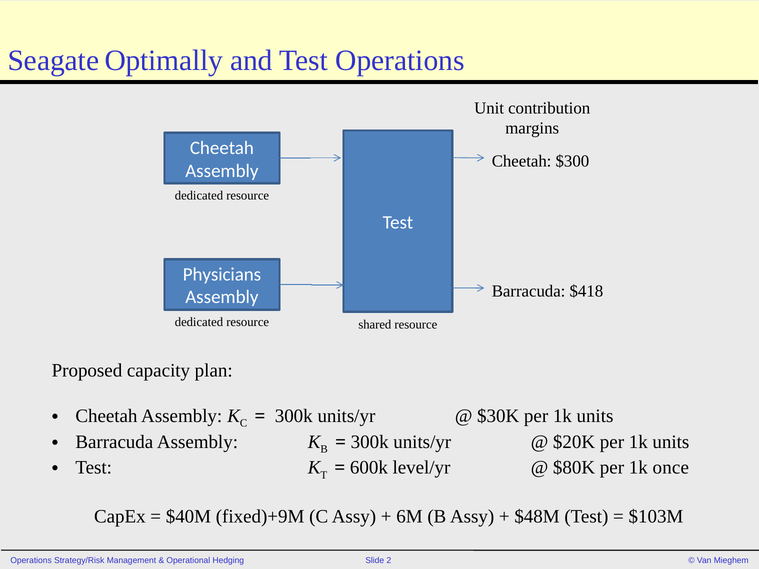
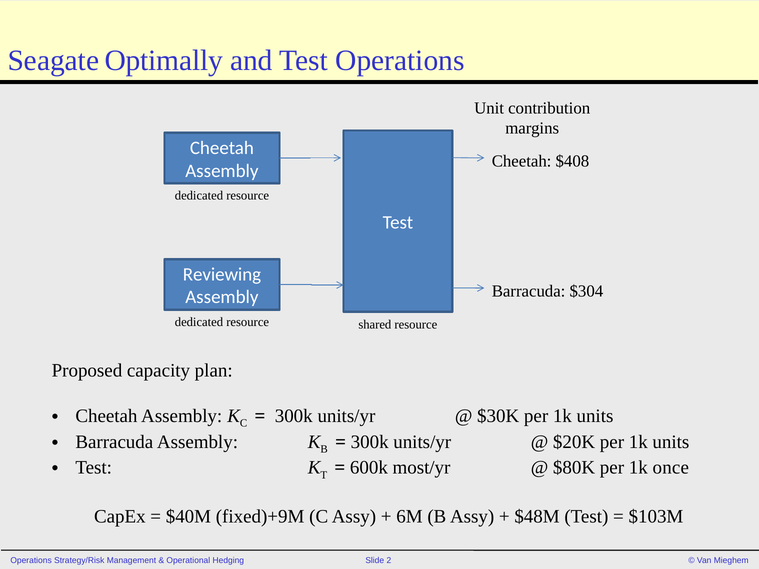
$300: $300 -> $408
Physicians: Physicians -> Reviewing
$418: $418 -> $304
level/yr: level/yr -> most/yr
